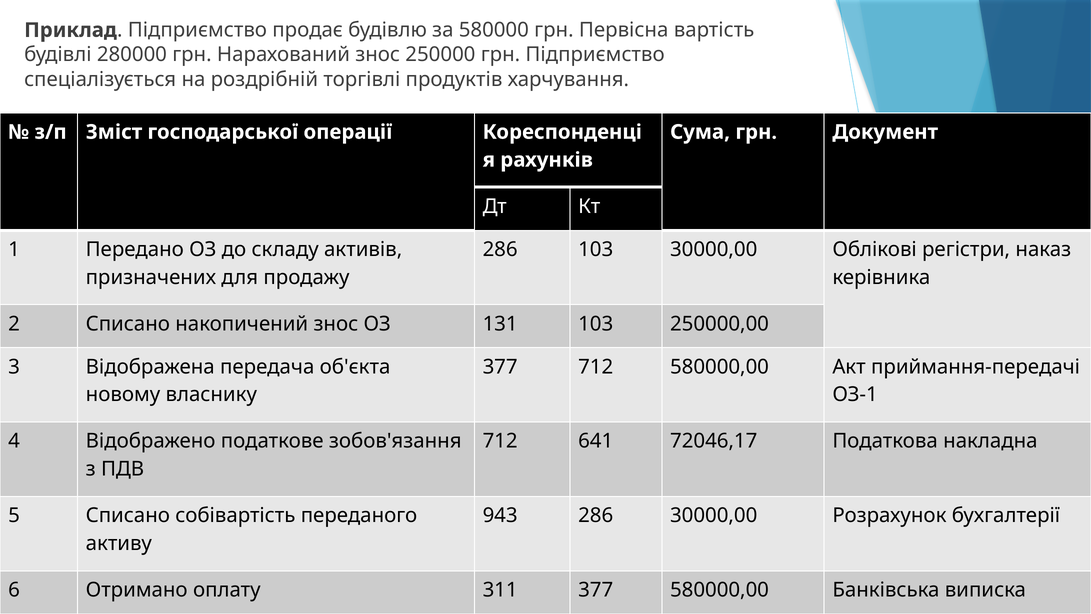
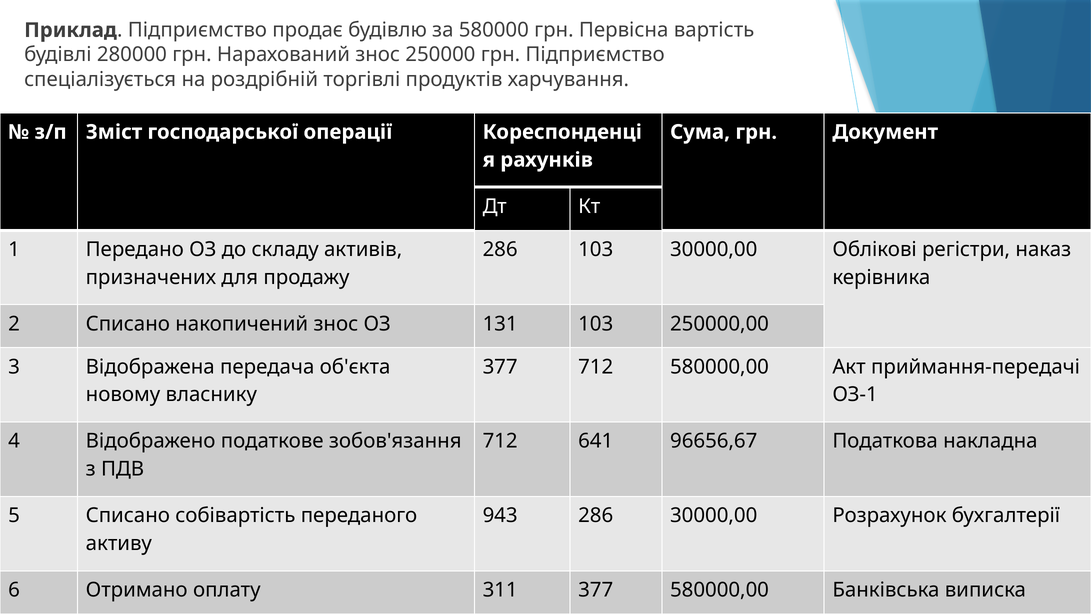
72046,17: 72046,17 -> 96656,67
